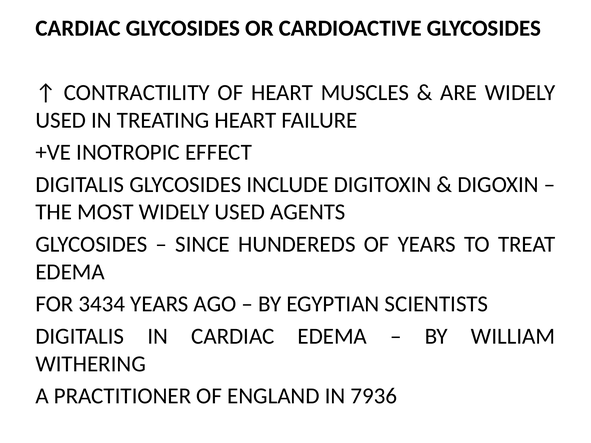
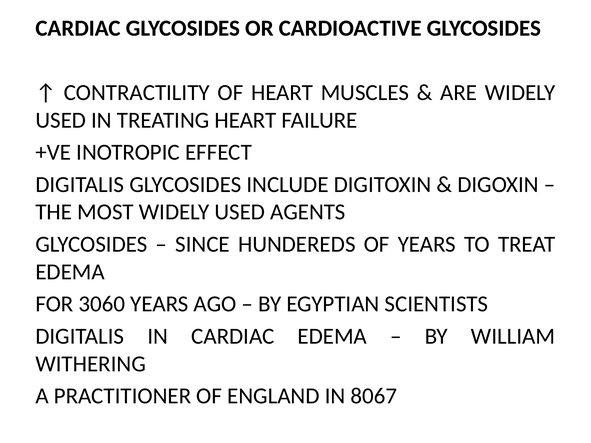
3434: 3434 -> 3060
7936: 7936 -> 8067
